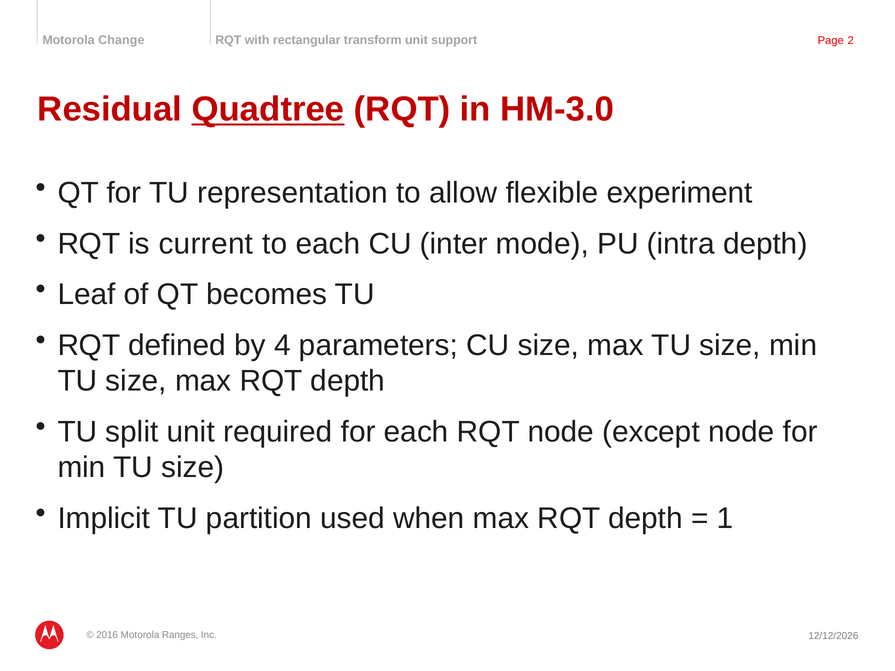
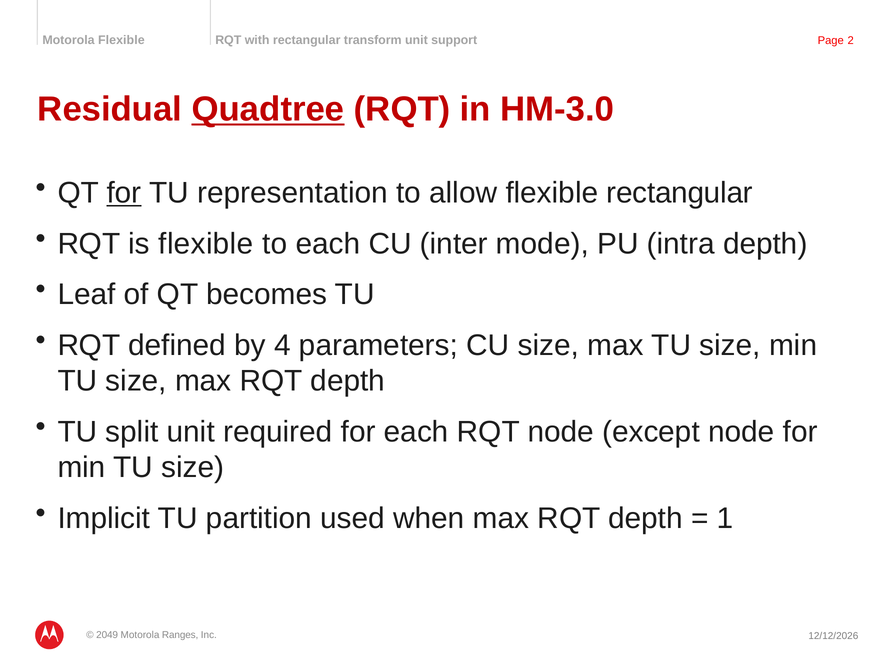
Motorola Change: Change -> Flexible
for at (124, 193) underline: none -> present
flexible experiment: experiment -> rectangular
is current: current -> flexible
2016: 2016 -> 2049
